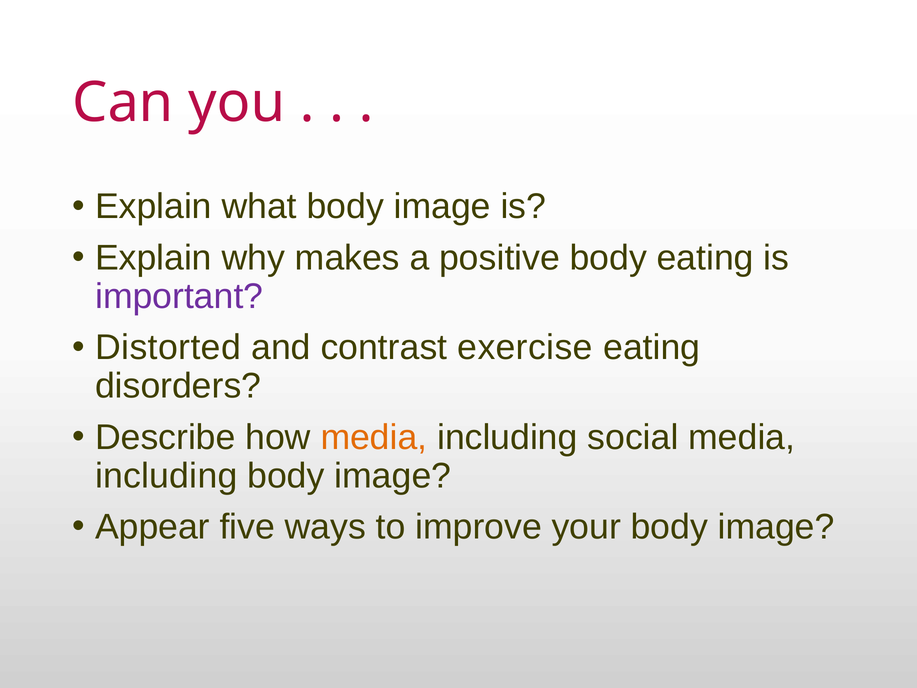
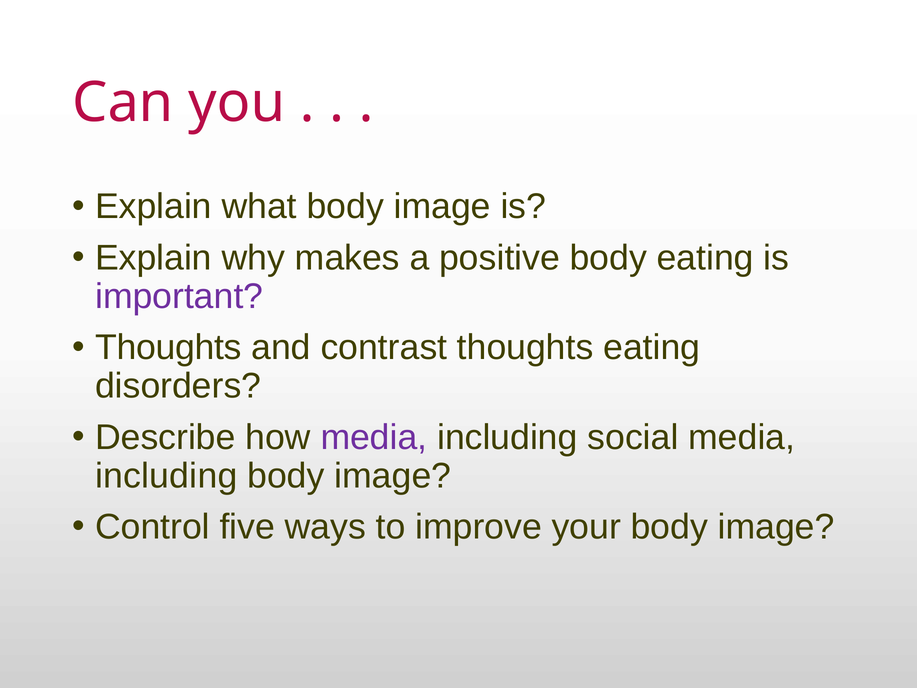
Distorted at (168, 347): Distorted -> Thoughts
contrast exercise: exercise -> thoughts
media at (374, 437) colour: orange -> purple
Appear: Appear -> Control
